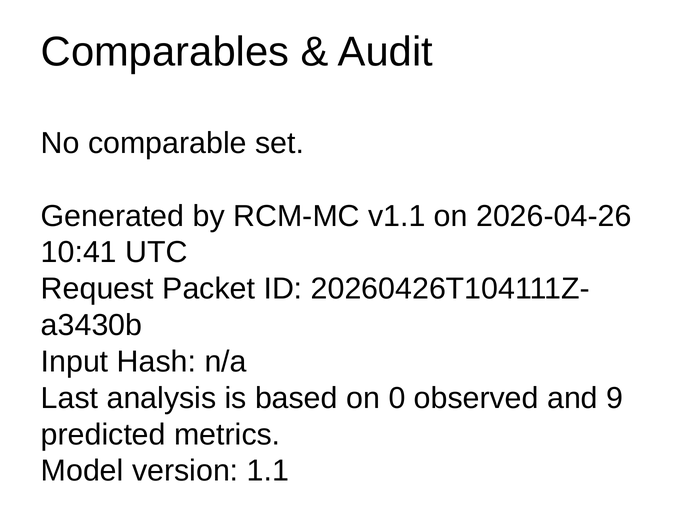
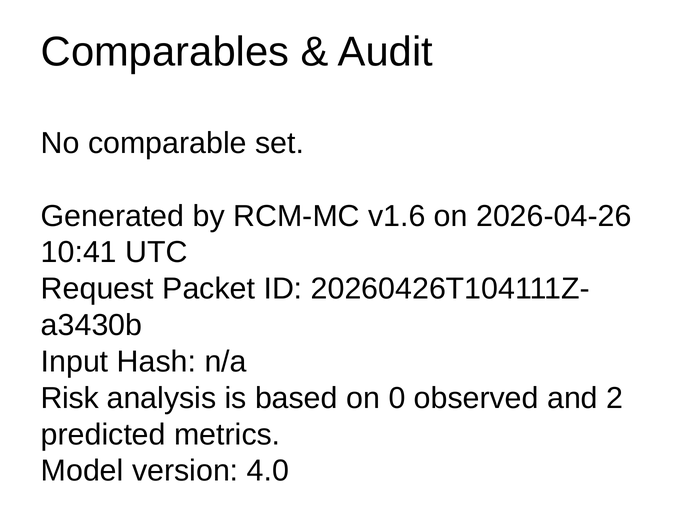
v1.1: v1.1 -> v1.6
Last: Last -> Risk
9: 9 -> 2
1.1: 1.1 -> 4.0
